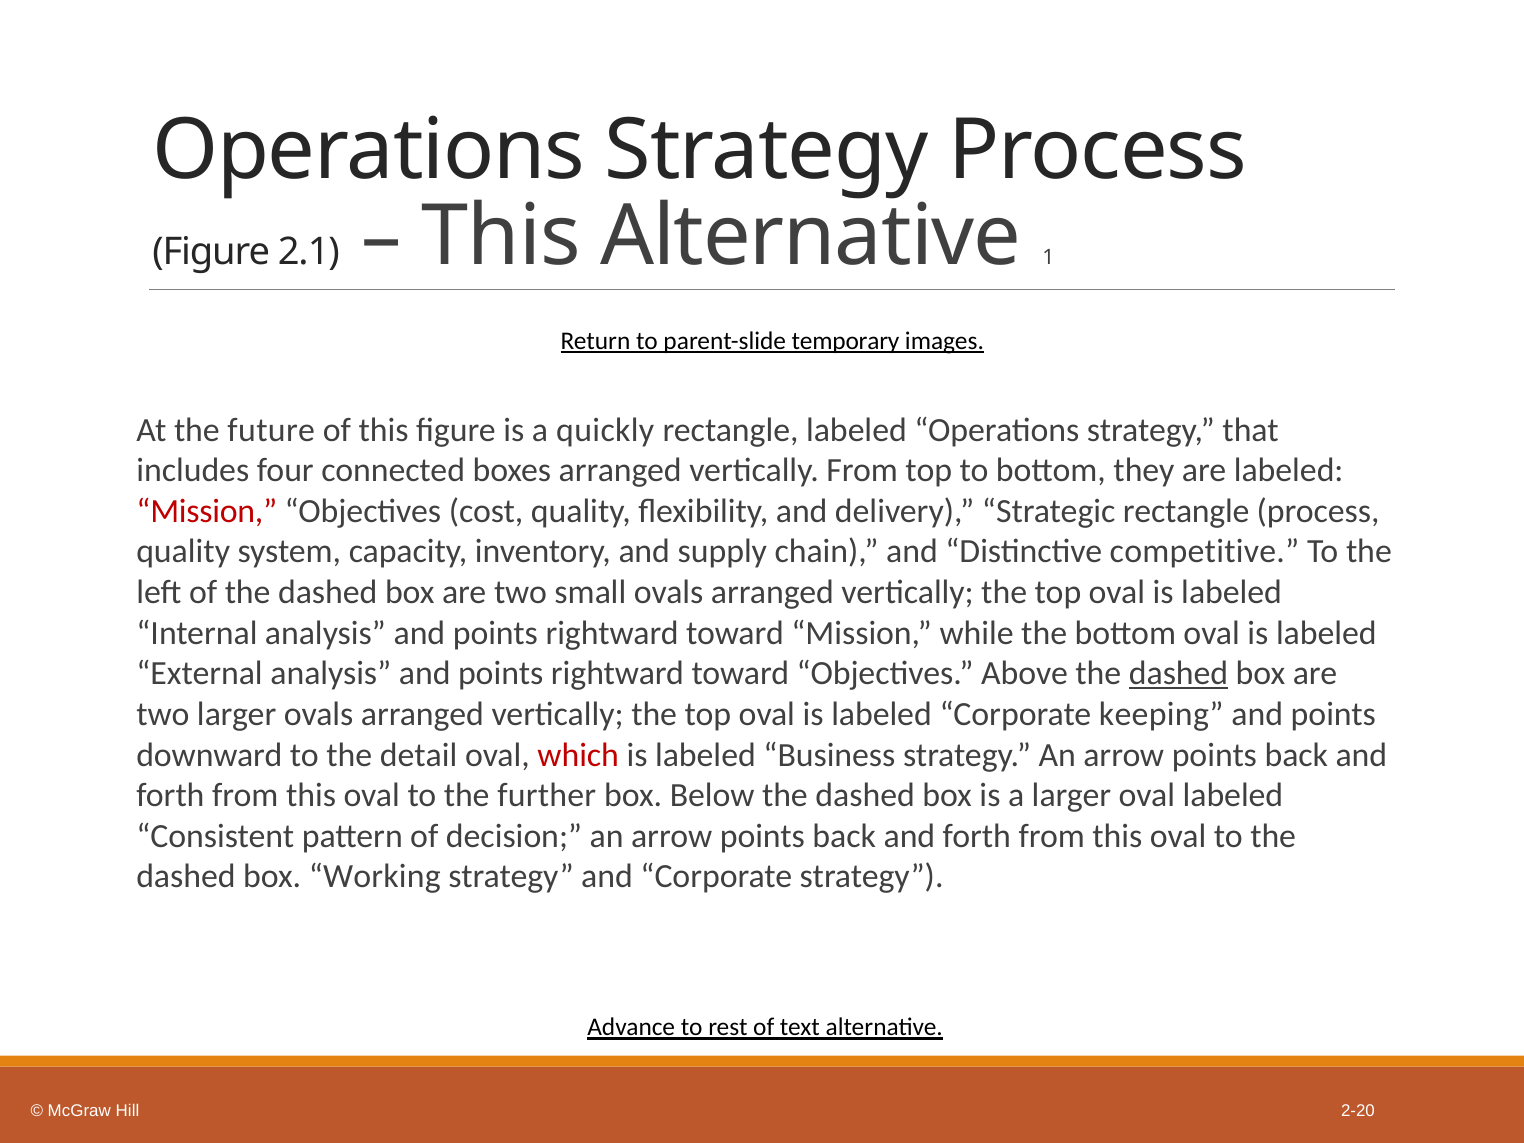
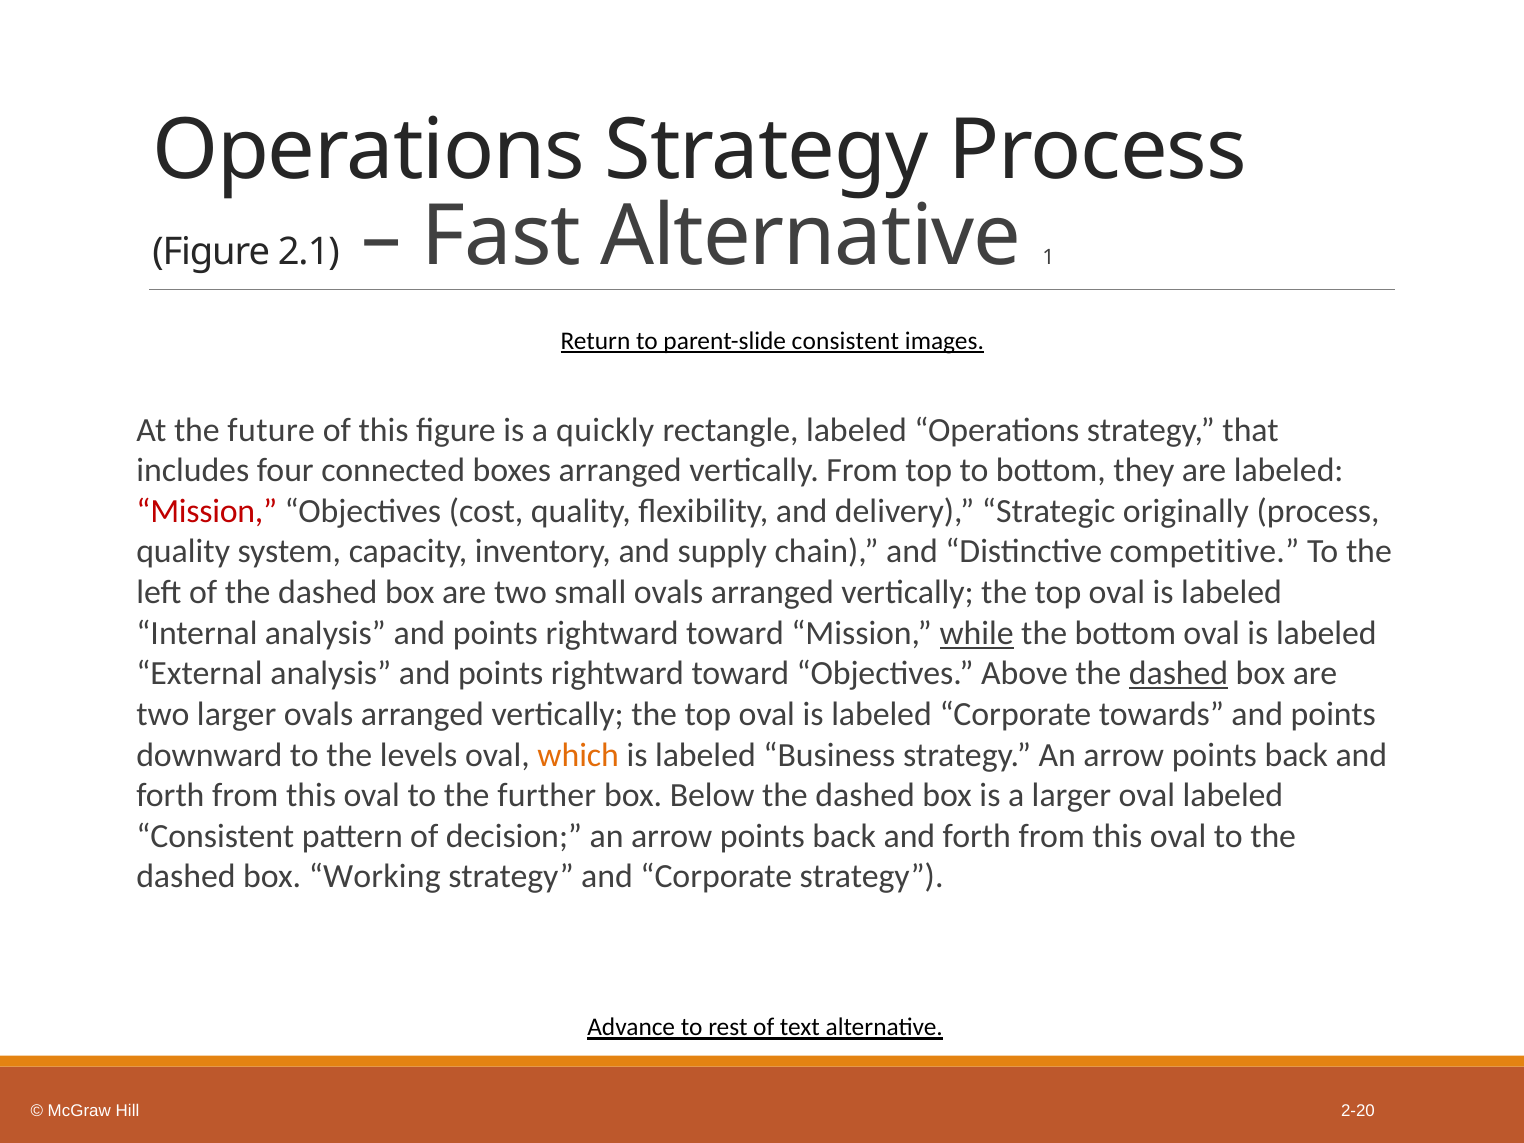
This at (501, 237): This -> Fast
parent-slide temporary: temporary -> consistent
Strategic rectangle: rectangle -> originally
while underline: none -> present
keeping: keeping -> towards
detail: detail -> levels
which colour: red -> orange
